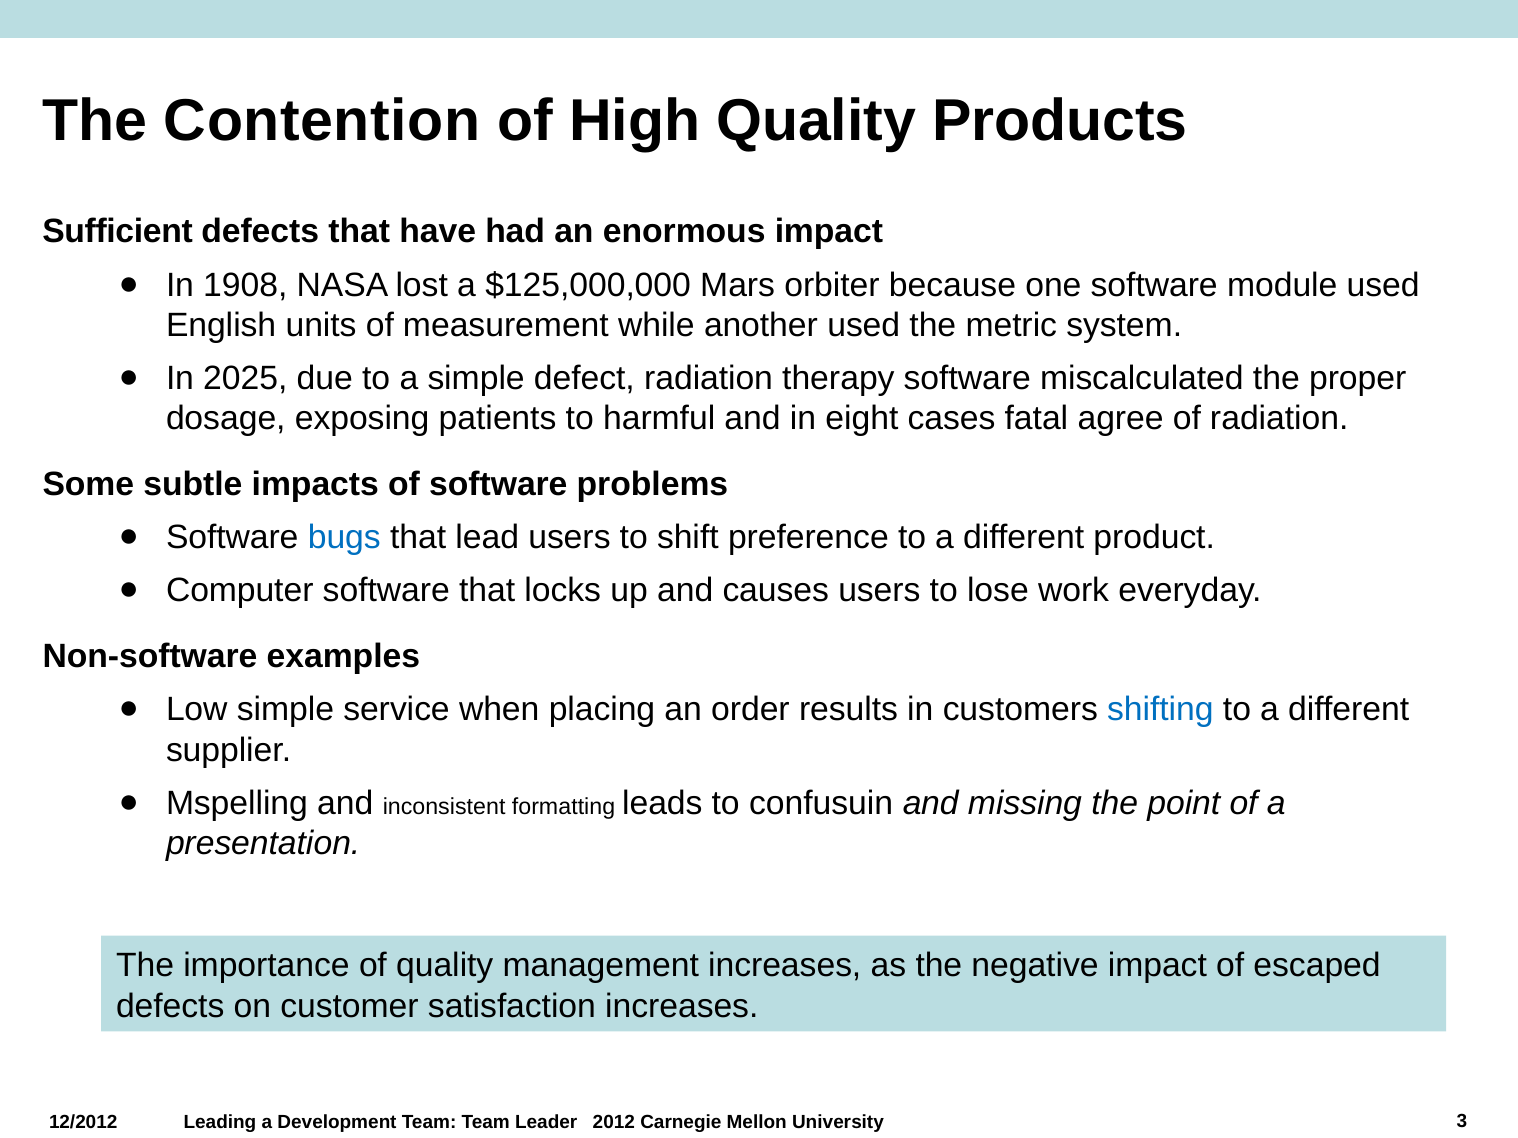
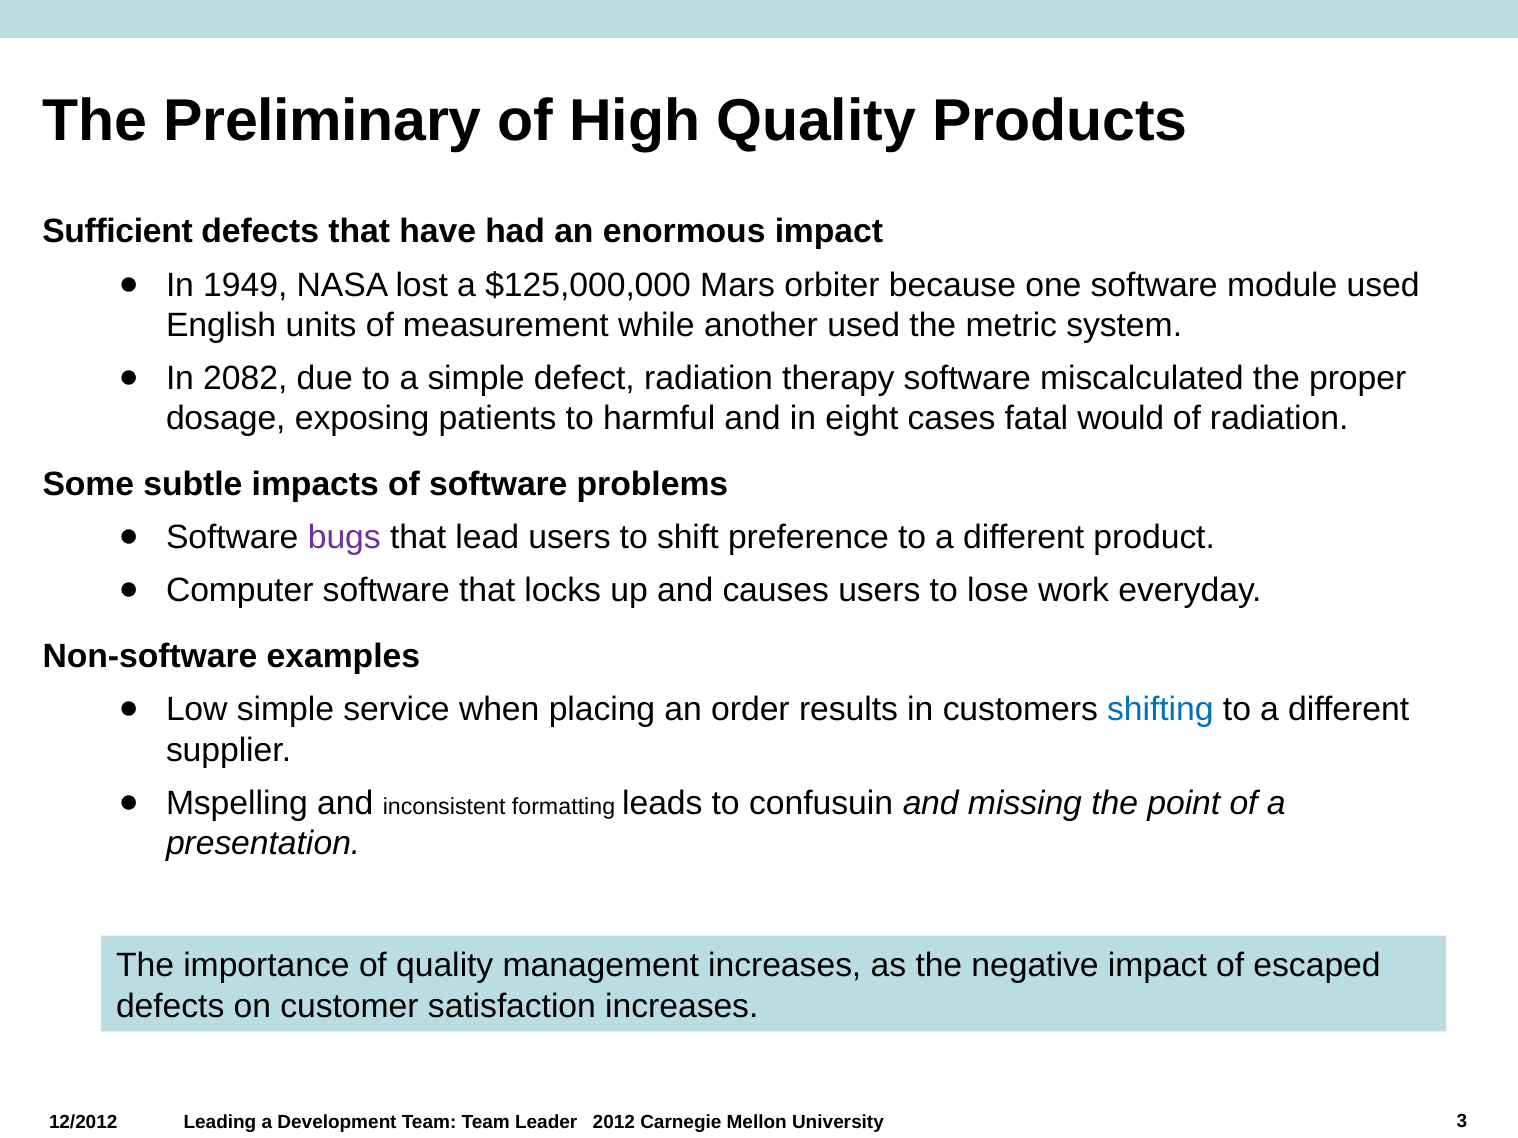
Contention: Contention -> Preliminary
1908: 1908 -> 1949
2025: 2025 -> 2082
agree: agree -> would
bugs colour: blue -> purple
